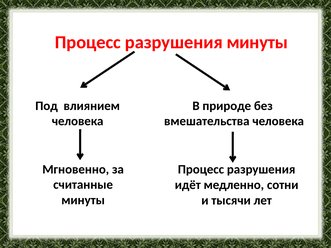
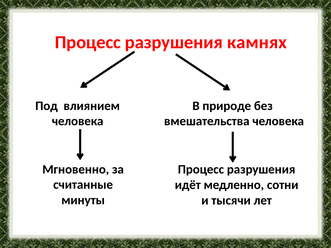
разрушения минуты: минуты -> камнях
